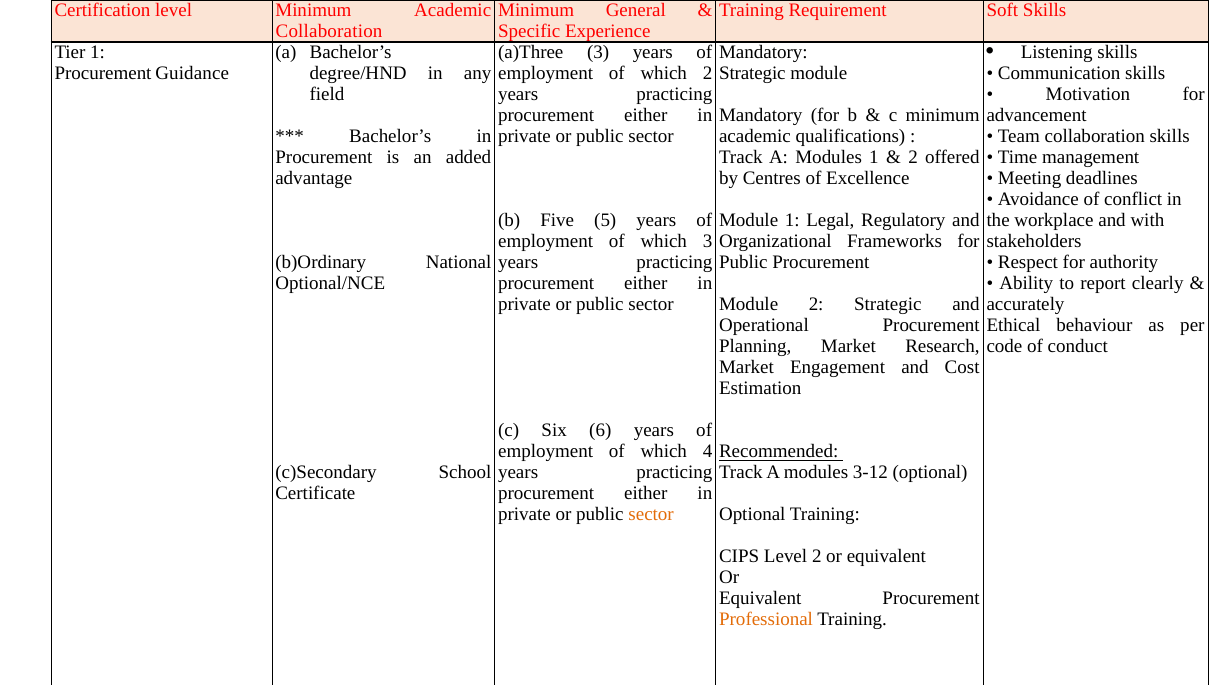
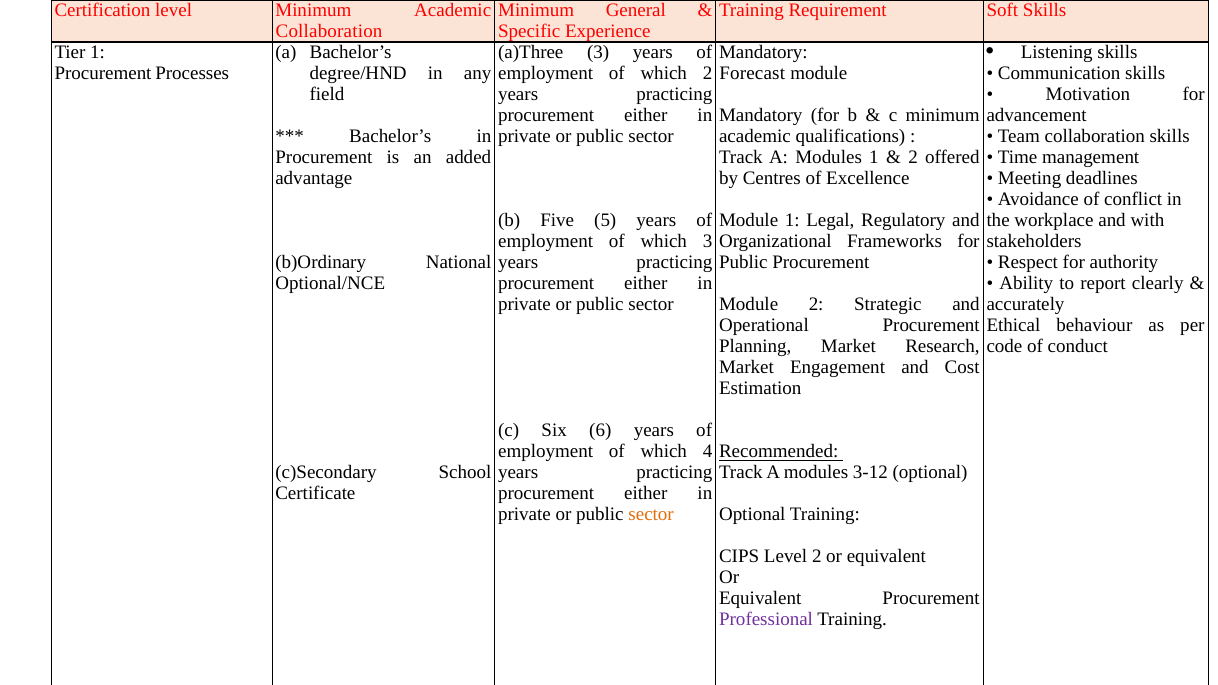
Guidance: Guidance -> Processes
Strategic at (752, 74): Strategic -> Forecast
Professional colour: orange -> purple
